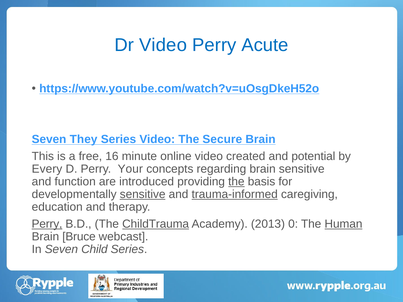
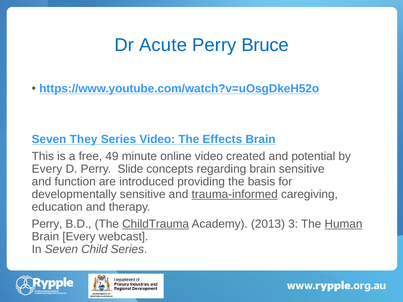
Dr Video: Video -> Acute
Acute: Acute -> Bruce
Secure: Secure -> Effects
16: 16 -> 49
Your: Your -> Slide
the at (236, 182) underline: present -> none
sensitive at (143, 194) underline: present -> none
Perry at (47, 224) underline: present -> none
0: 0 -> 3
Brain Bruce: Bruce -> Every
